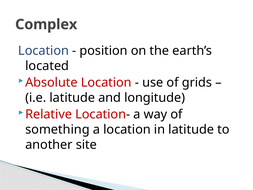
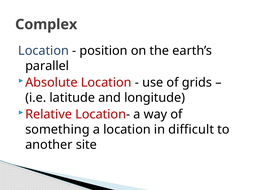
located: located -> parallel
in latitude: latitude -> difficult
